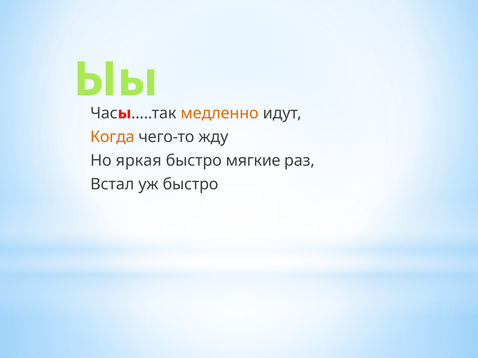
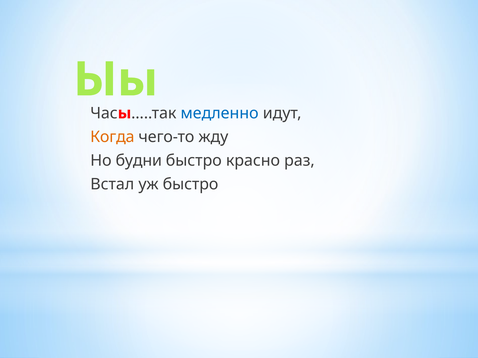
медленно colour: orange -> blue
яркая: яркая -> будни
мягкие: мягкие -> красно
